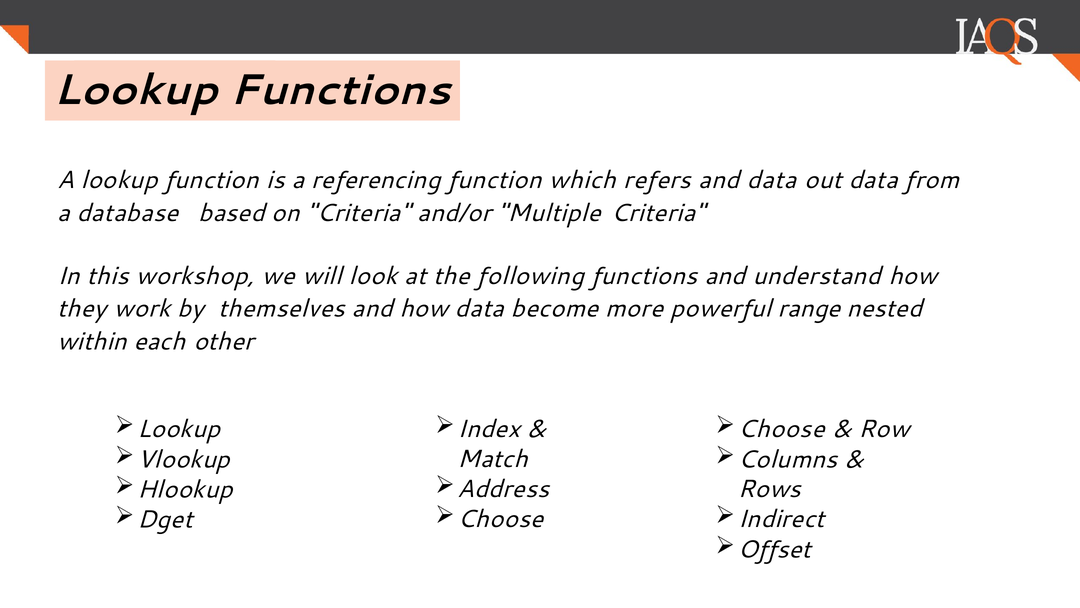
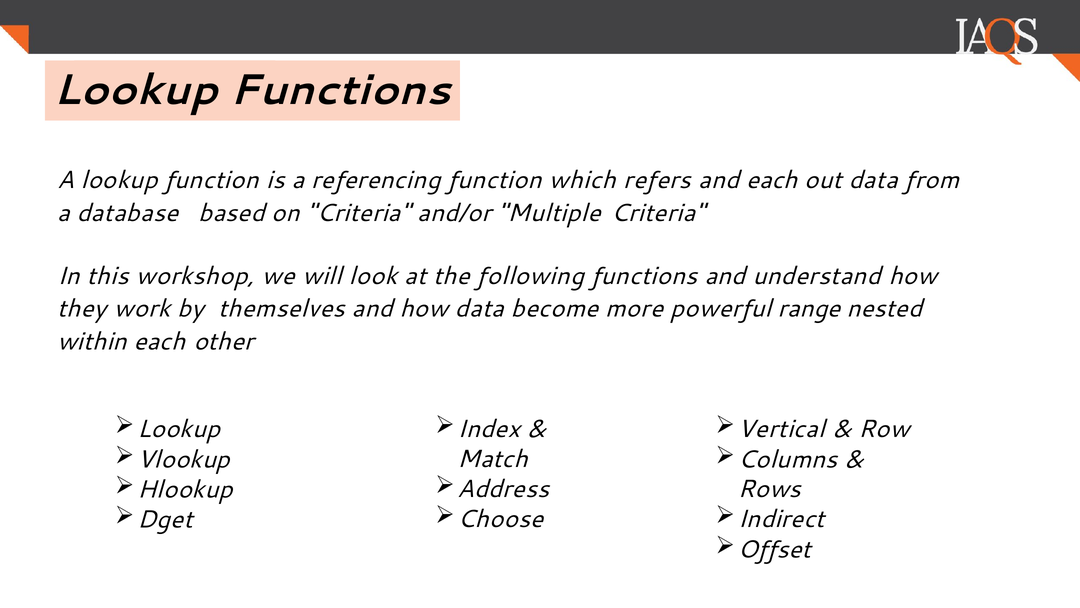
and data: data -> each
Choose at (781, 429): Choose -> Vertical
